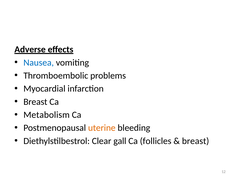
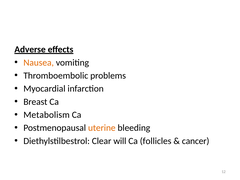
Nausea colour: blue -> orange
gall: gall -> will
breast at (196, 141): breast -> cancer
